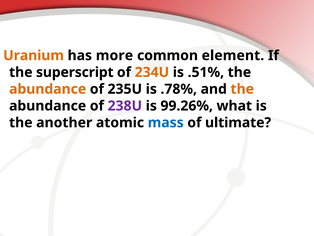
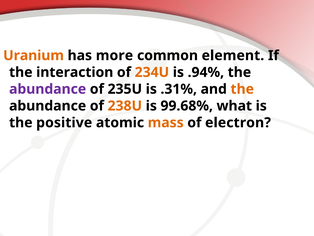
superscript: superscript -> interaction
.51%: .51% -> .94%
abundance at (48, 89) colour: orange -> purple
.78%: .78% -> .31%
238U colour: purple -> orange
99.26%: 99.26% -> 99.68%
another: another -> positive
mass colour: blue -> orange
ultimate: ultimate -> electron
